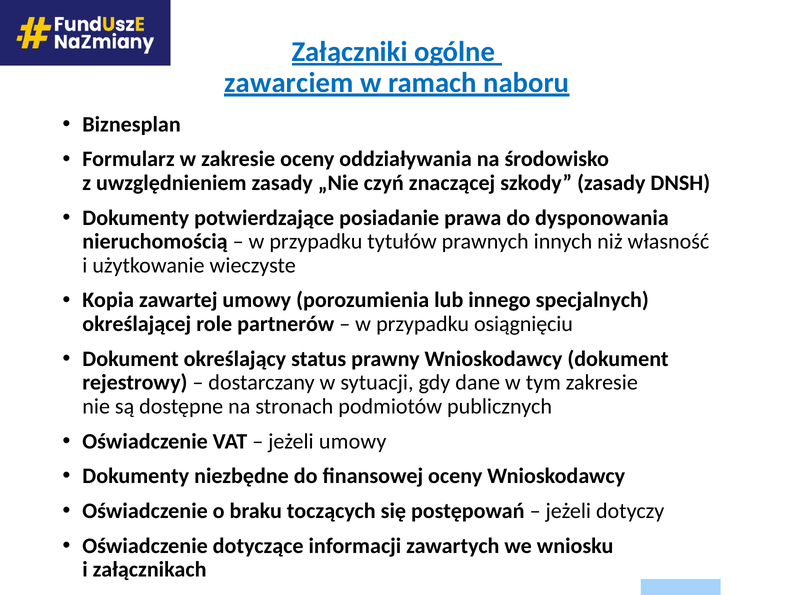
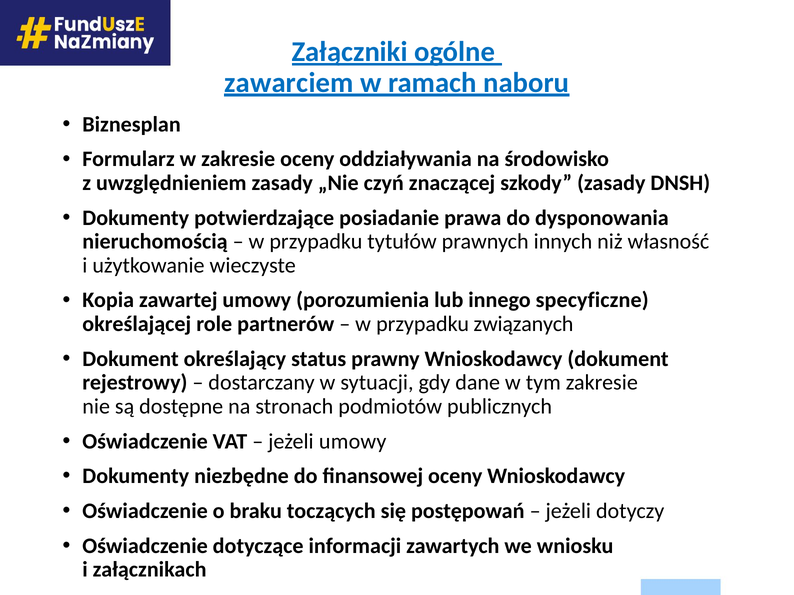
specjalnych: specjalnych -> specyficzne
osiągnięciu: osiągnięciu -> związanych
